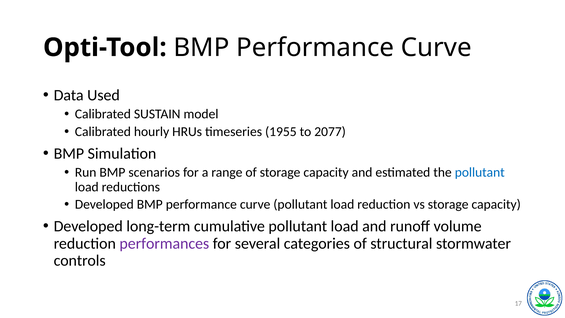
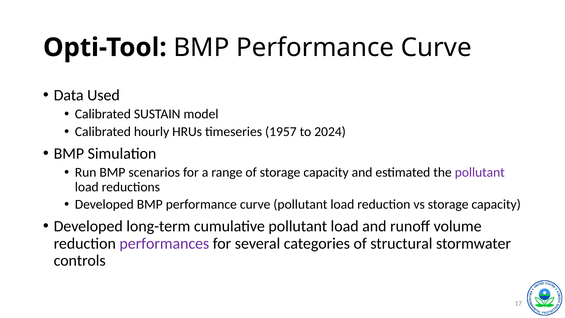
1955: 1955 -> 1957
2077: 2077 -> 2024
pollutant at (480, 172) colour: blue -> purple
